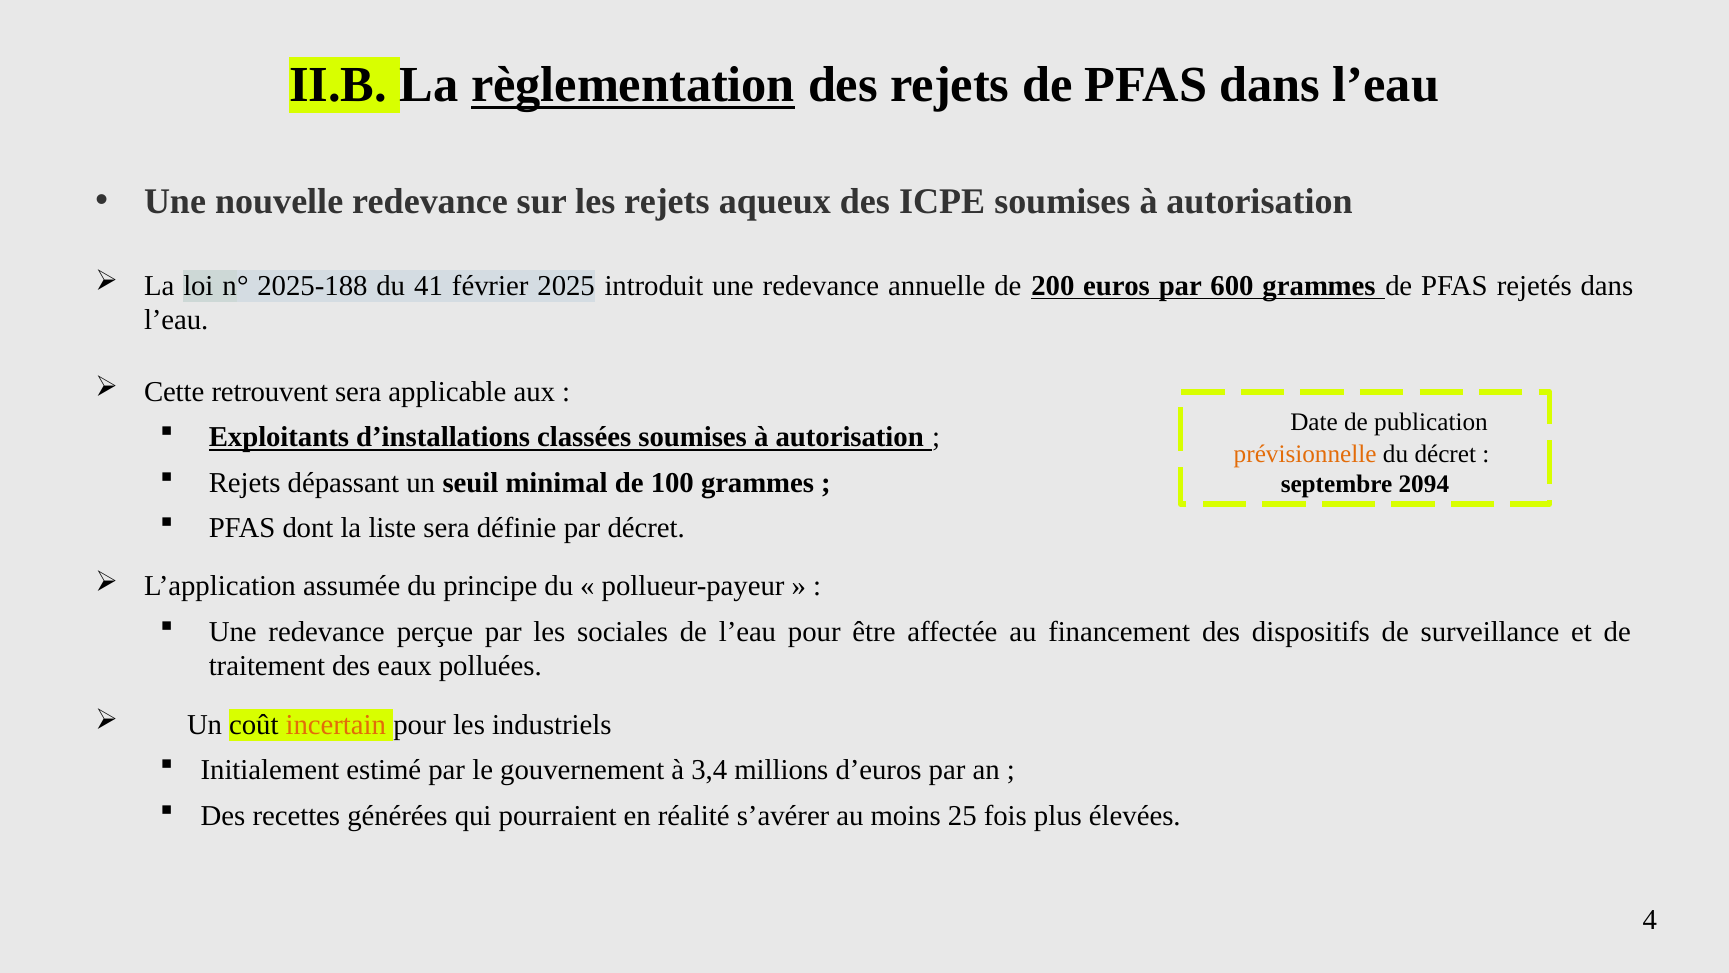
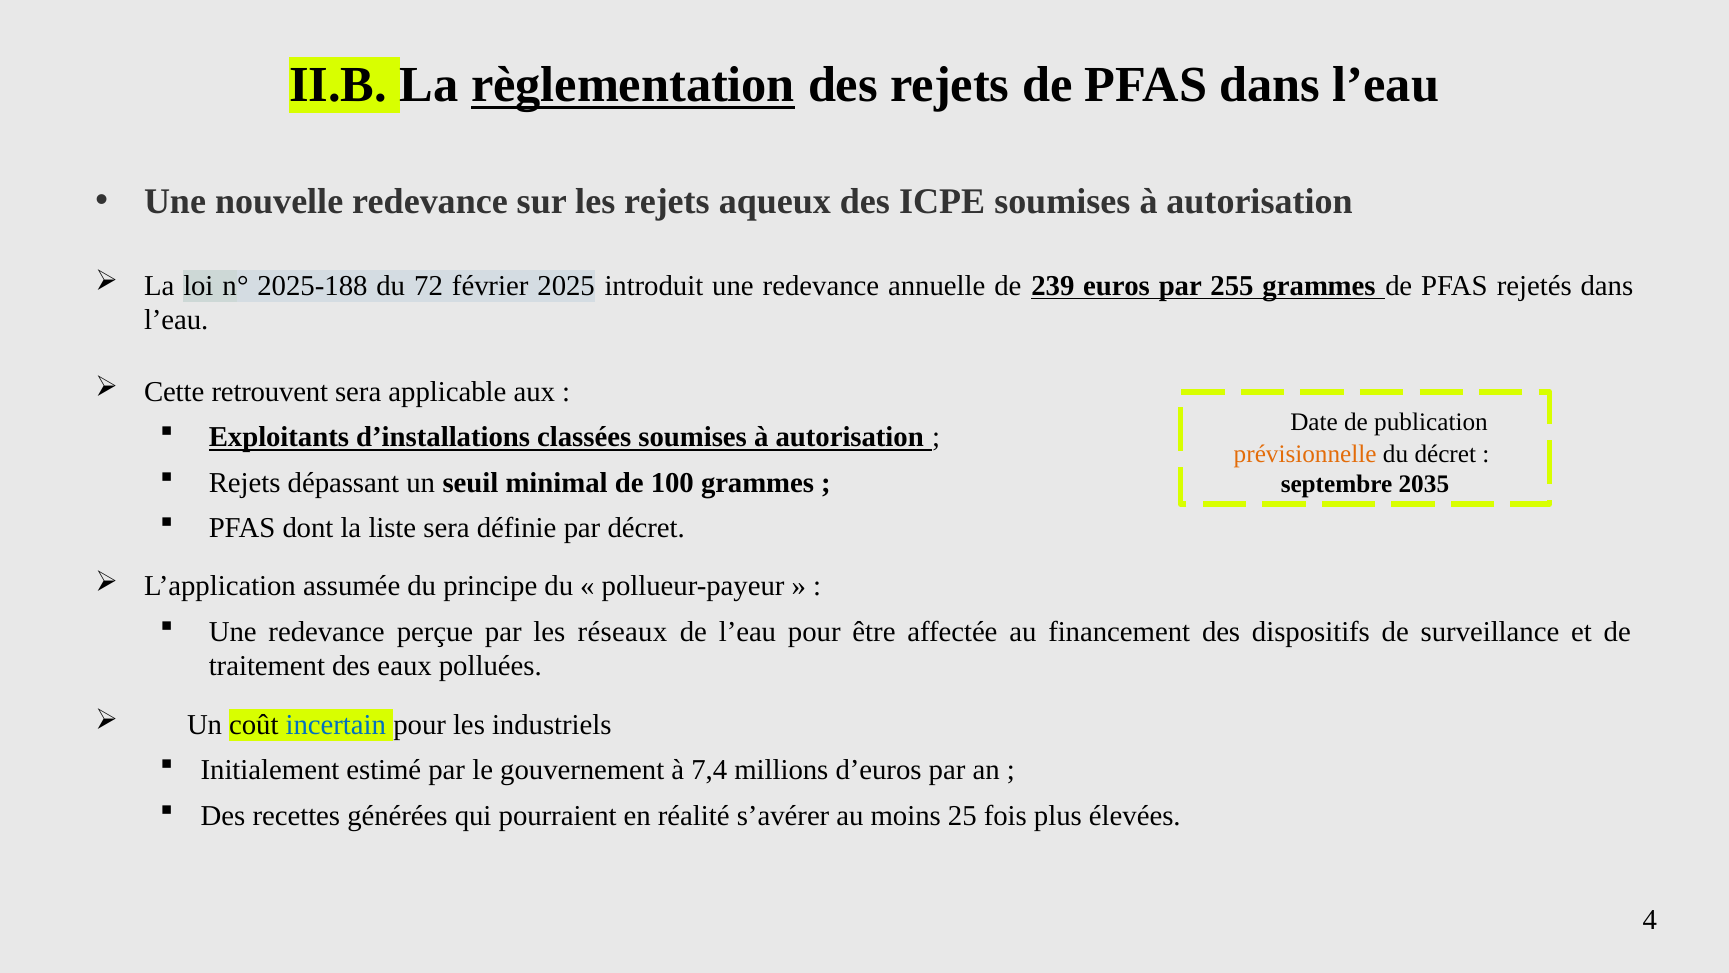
41: 41 -> 72
200: 200 -> 239
600: 600 -> 255
2094: 2094 -> 2035
sociales: sociales -> réseaux
incertain colour: orange -> blue
3,4: 3,4 -> 7,4
